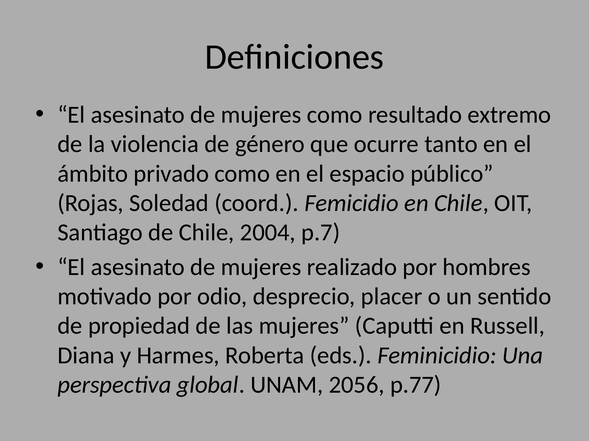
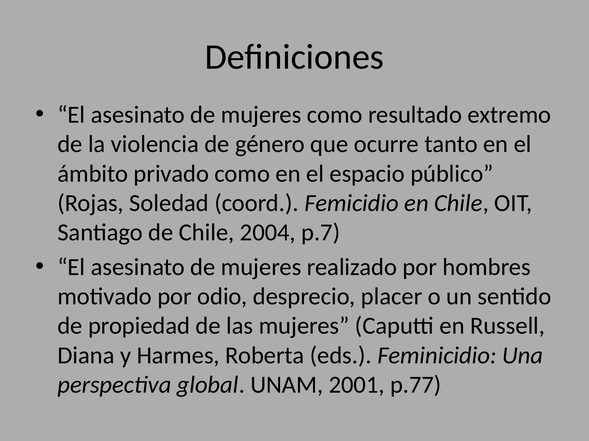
2056: 2056 -> 2001
